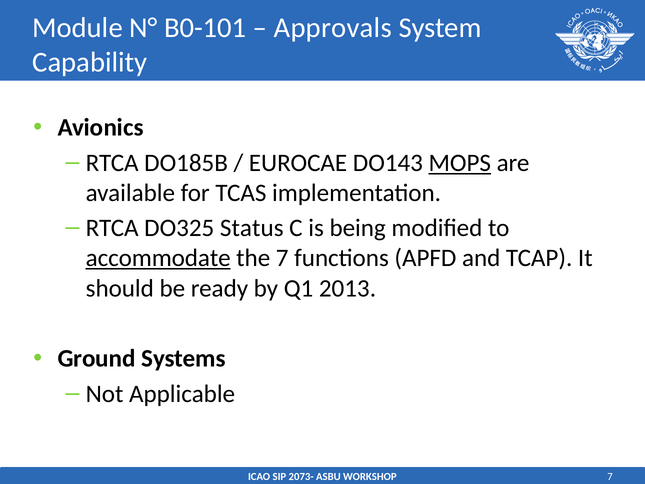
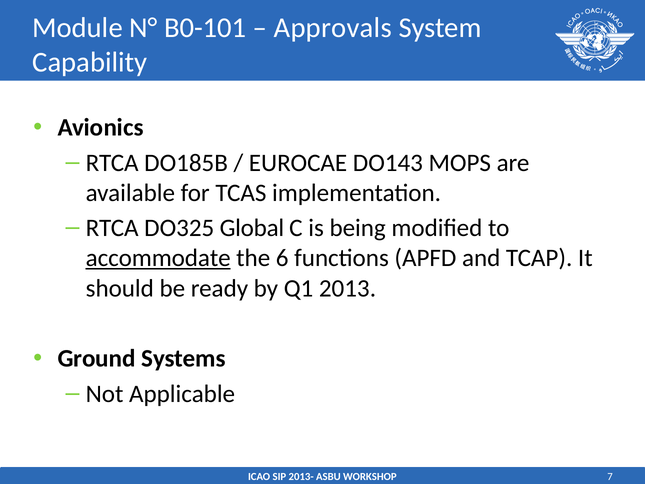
MOPS underline: present -> none
Status: Status -> Global
the 7: 7 -> 6
2073-: 2073- -> 2013-
